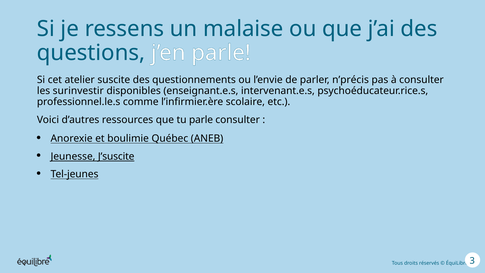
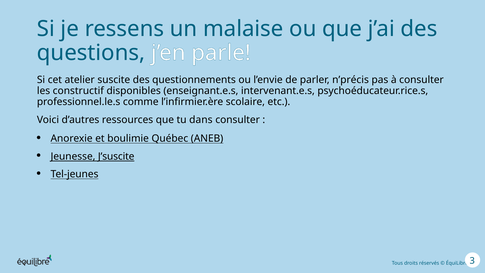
surinvestir: surinvestir -> constructif
tu parle: parle -> dans
